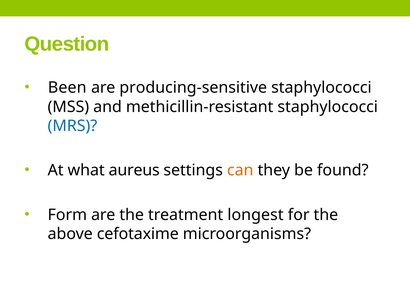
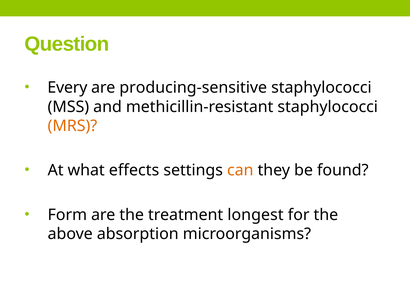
Been: Been -> Every
MRS colour: blue -> orange
aureus: aureus -> effects
cefotaxime: cefotaxime -> absorption
